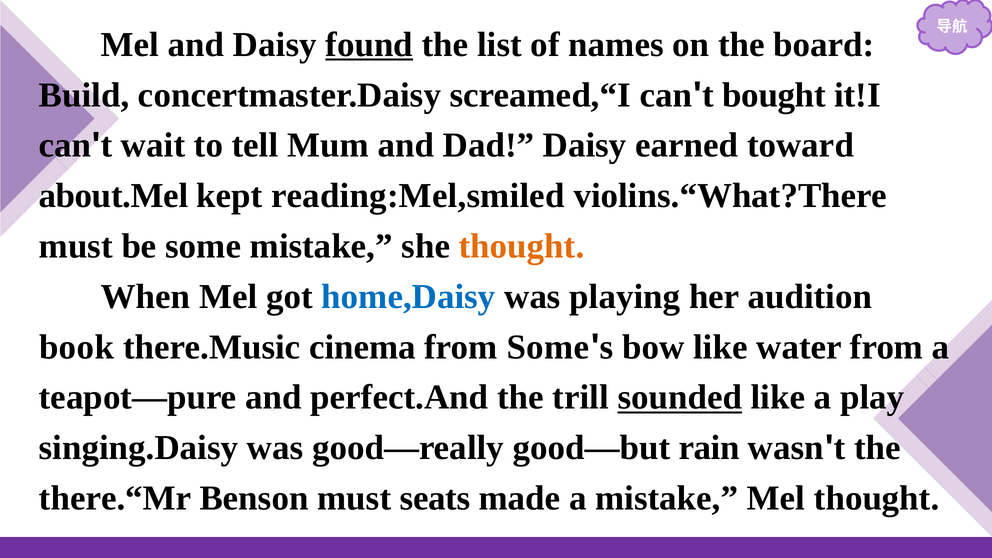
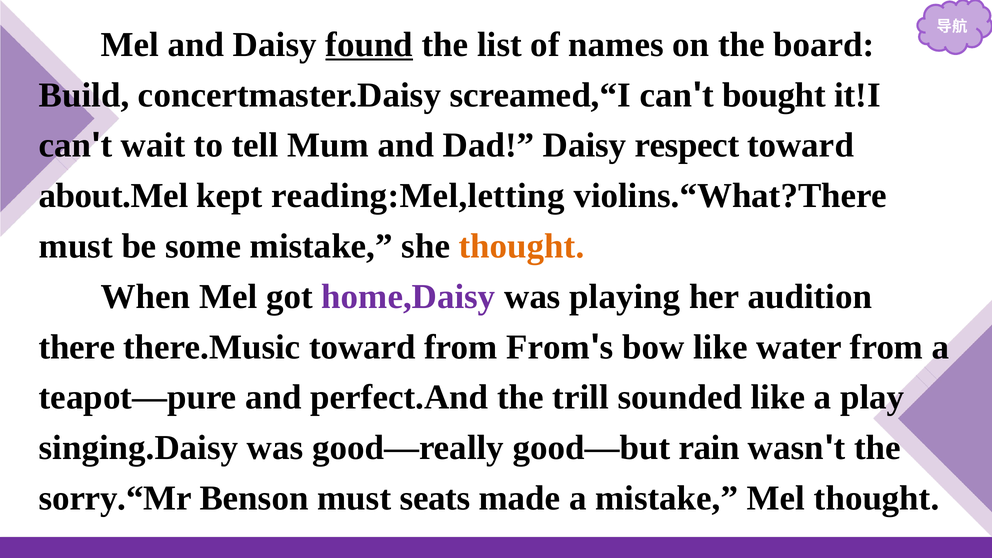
earned: earned -> respect
reading:Mel,smiled: reading:Mel,smiled -> reading:Mel,letting
home,Daisy colour: blue -> purple
book: book -> there
there.Music cinema: cinema -> toward
from Some: Some -> From
sounded underline: present -> none
there.“Mr: there.“Mr -> sorry.“Mr
